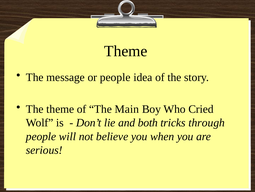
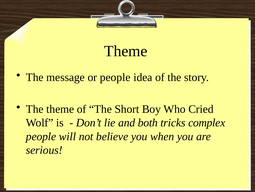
Main: Main -> Short
through: through -> complex
